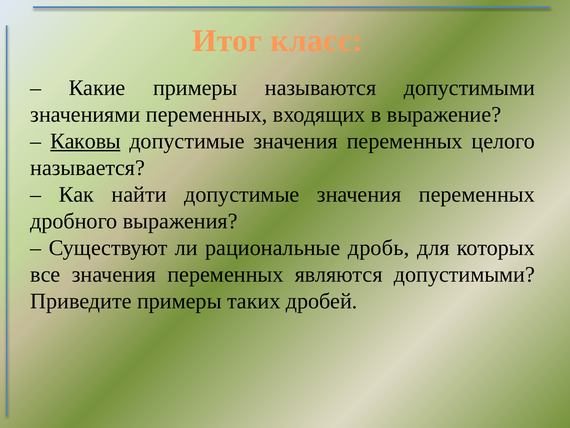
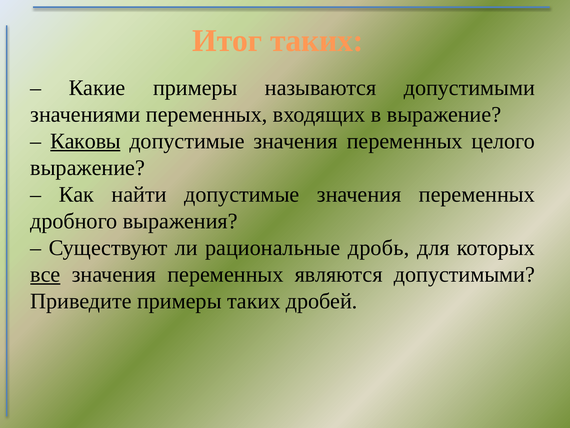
Итог класс: класс -> таких
называется at (88, 168): называется -> выражение
все underline: none -> present
